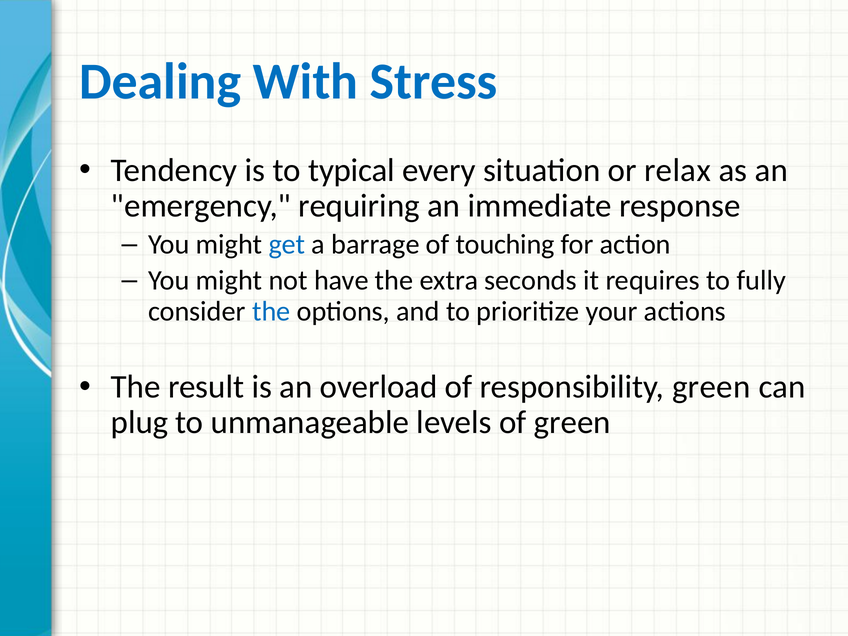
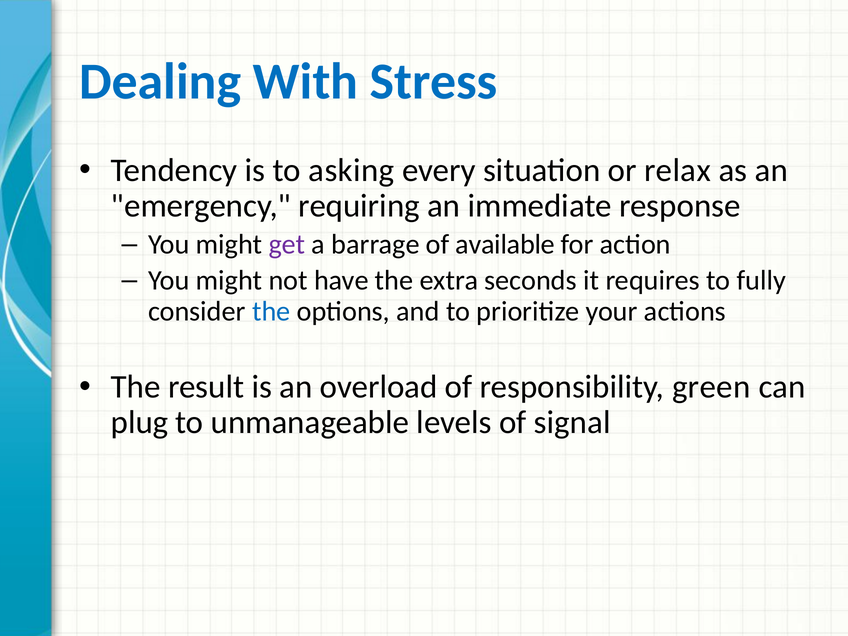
typical: typical -> asking
get colour: blue -> purple
touching: touching -> available
of green: green -> signal
